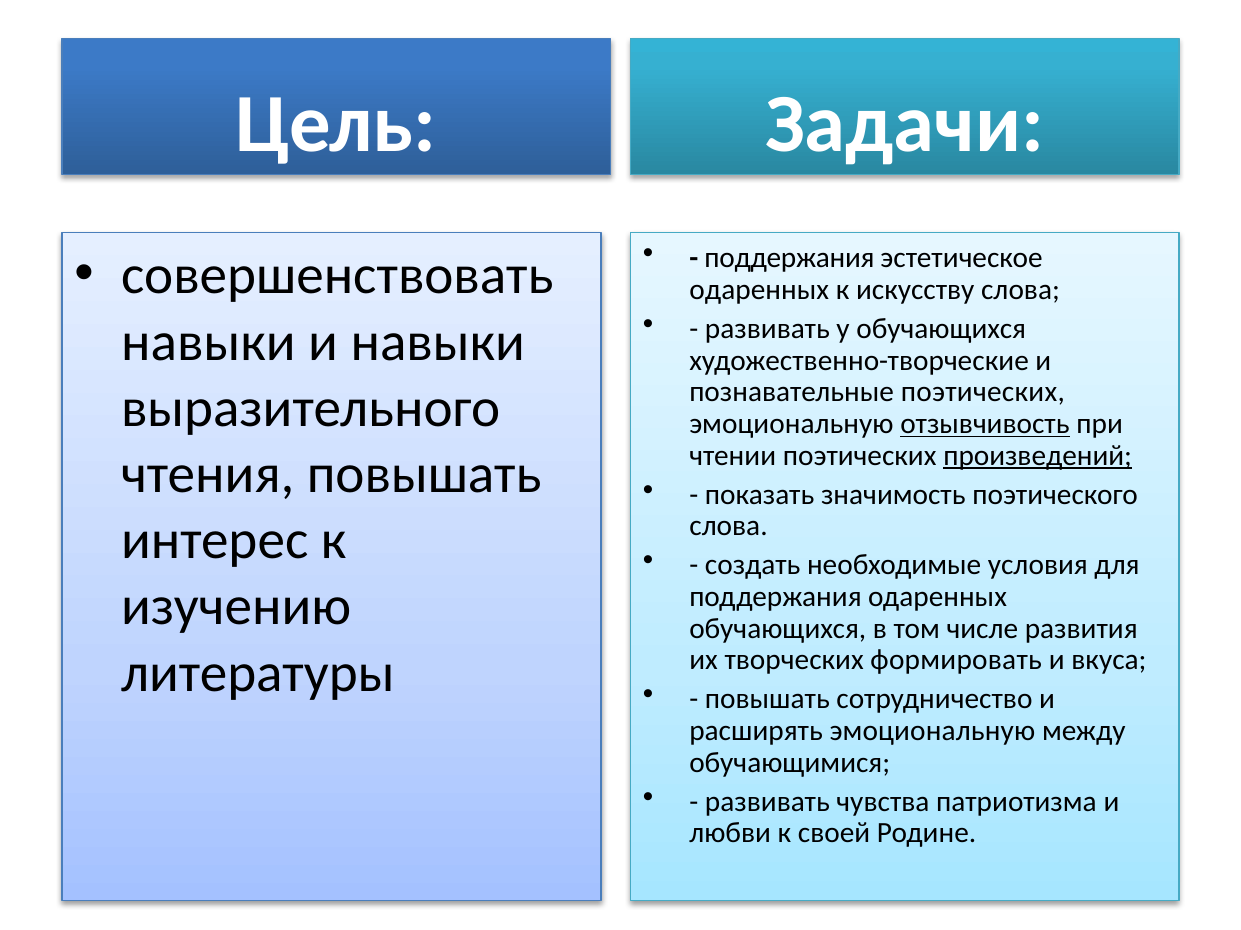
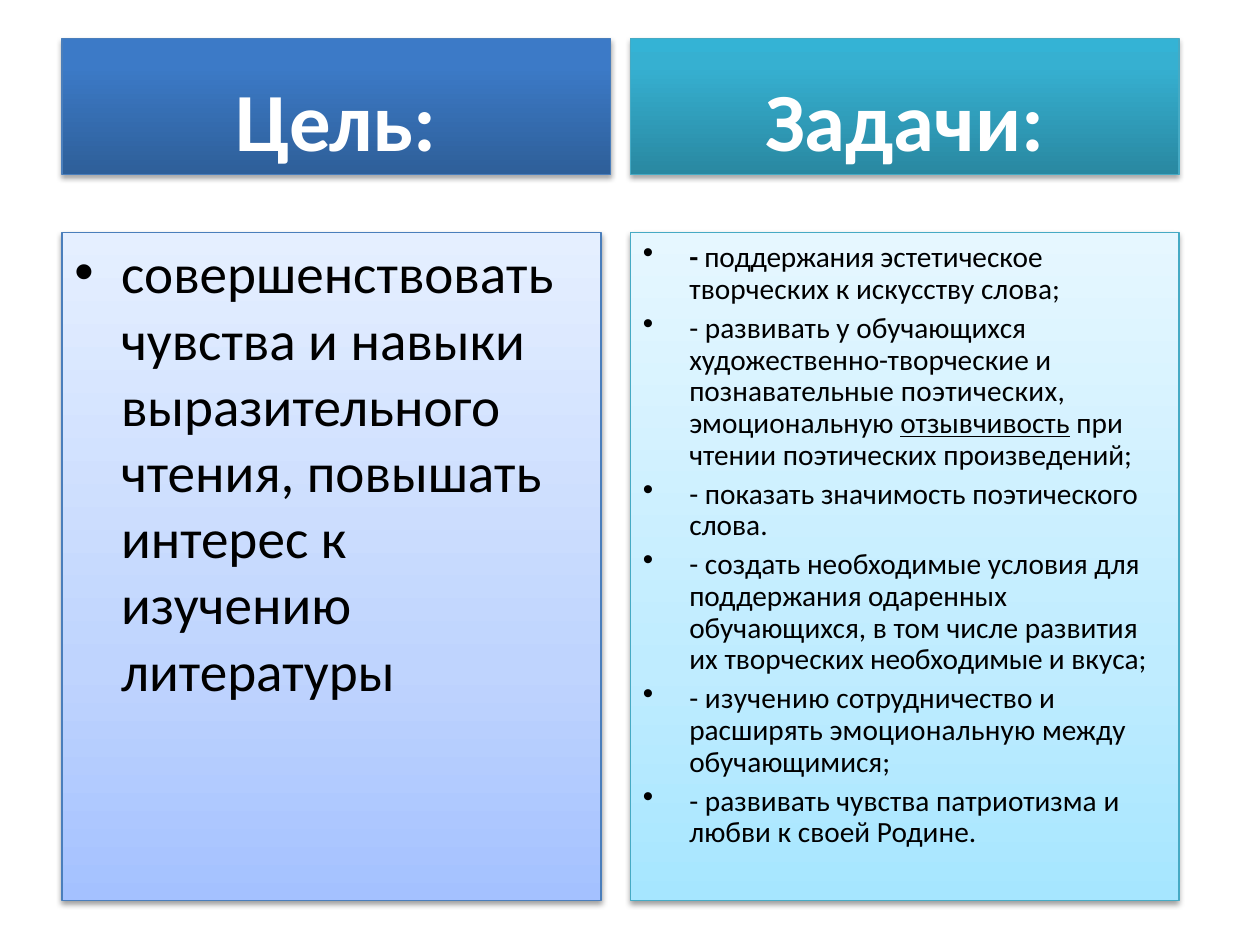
одаренных at (759, 290): одаренных -> творческих
навыки at (208, 342): навыки -> чувства
произведений underline: present -> none
творческих формировать: формировать -> необходимые
повышать at (767, 700): повышать -> изучению
